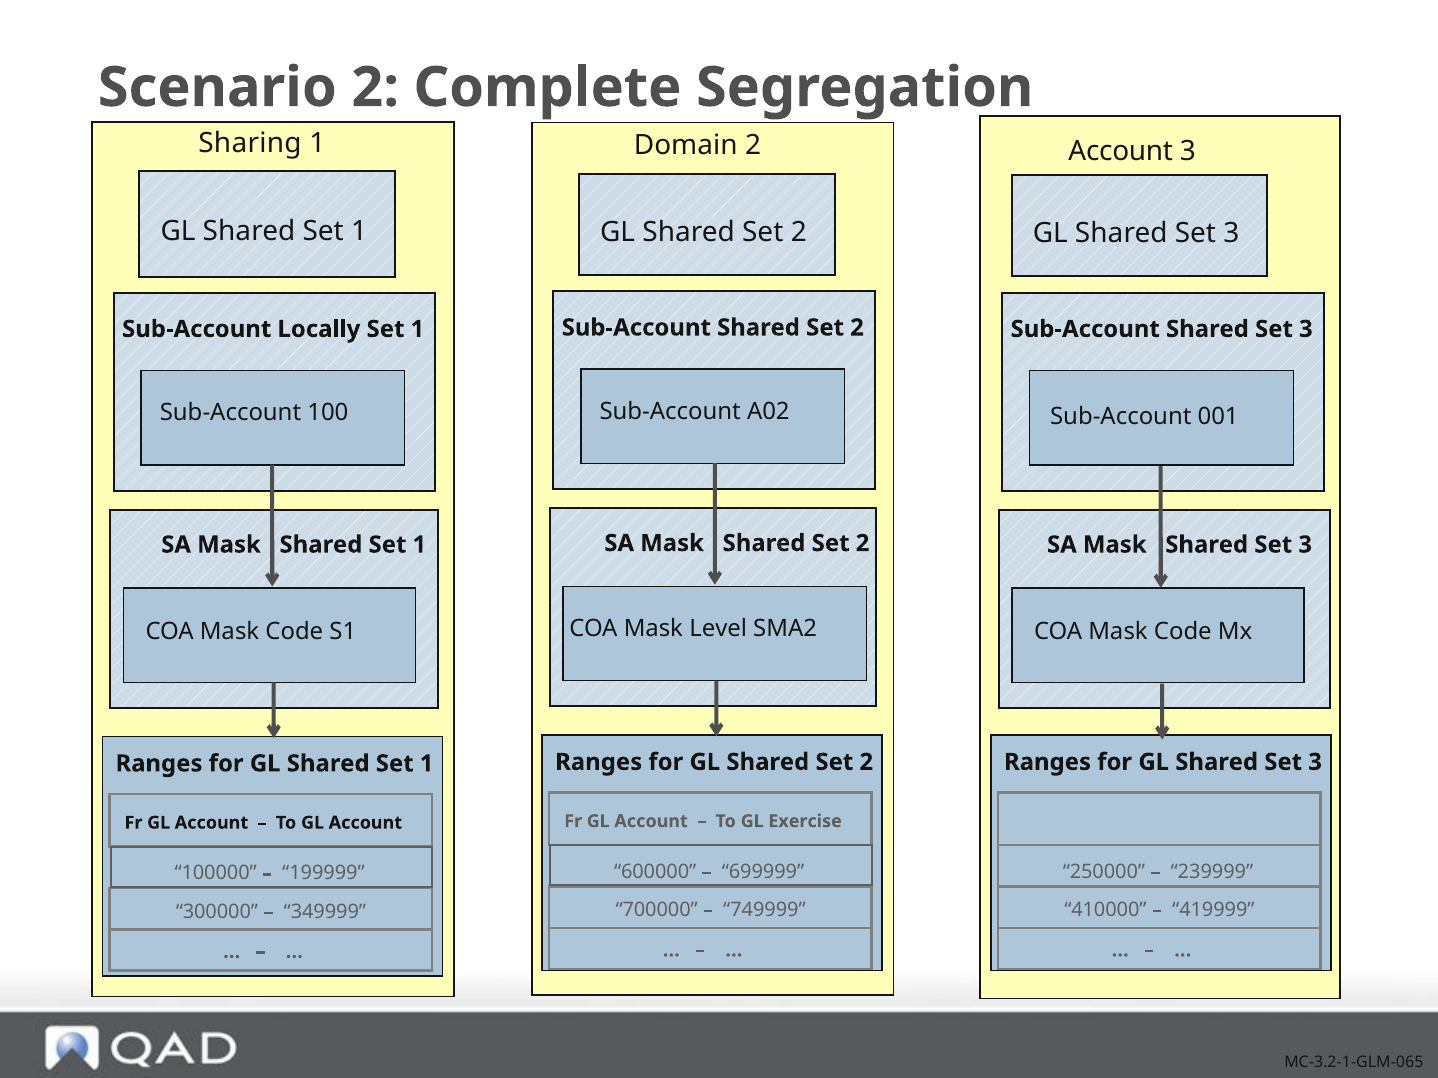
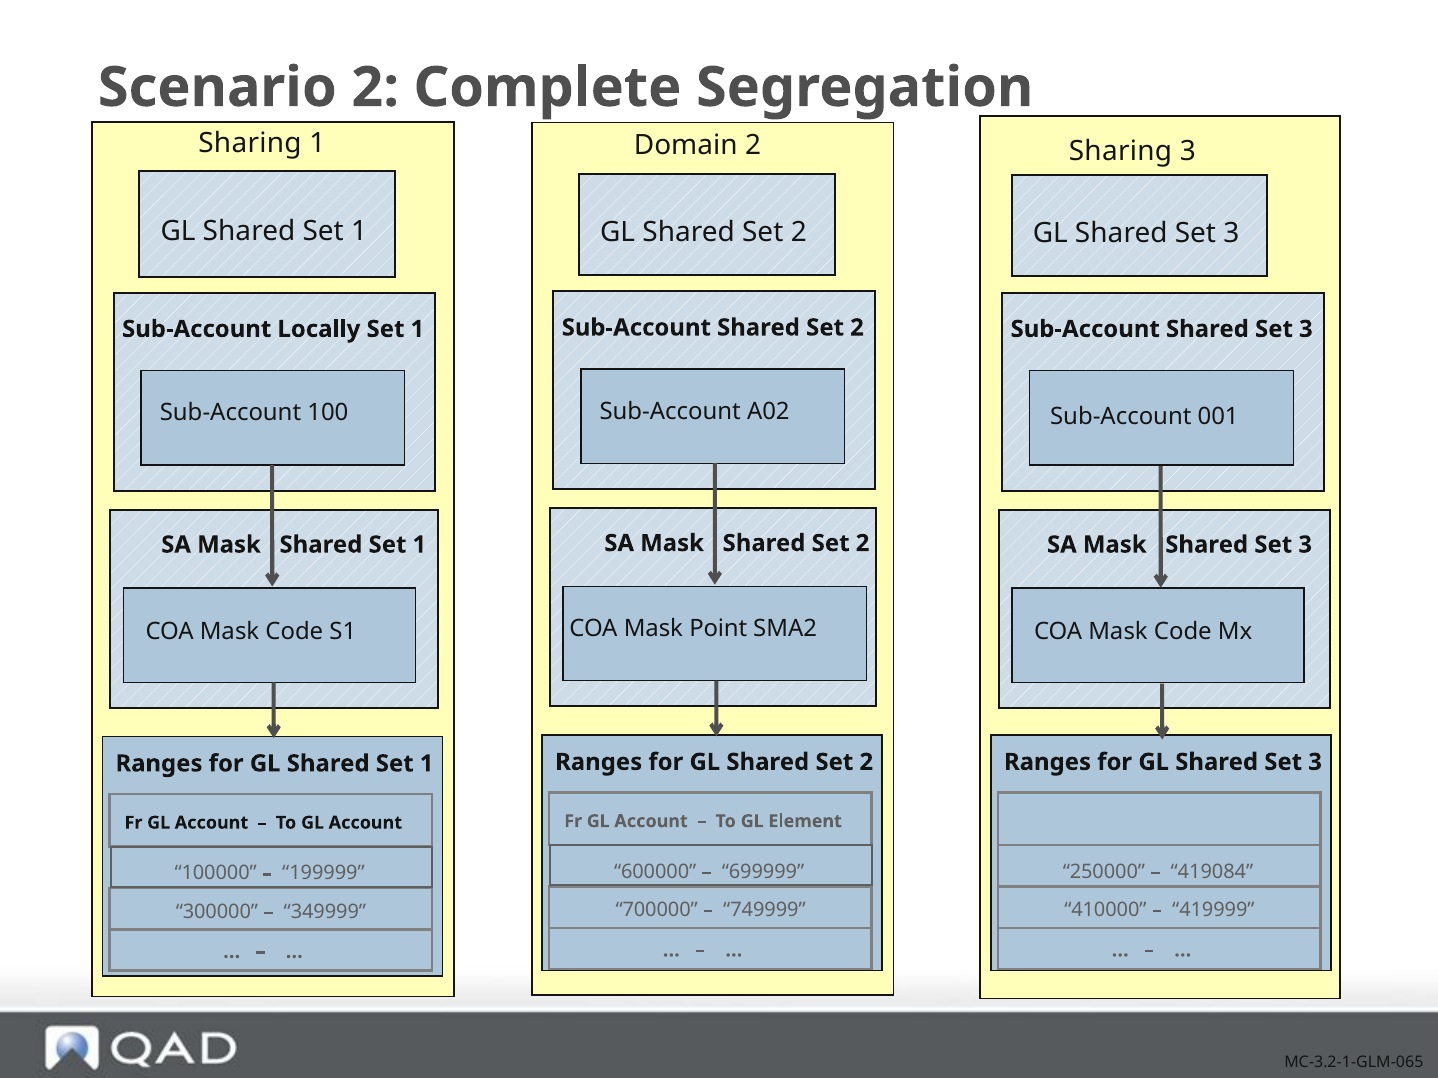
Account at (1121, 151): Account -> Sharing
Level: Level -> Point
Exercise: Exercise -> Element
239999: 239999 -> 419084
